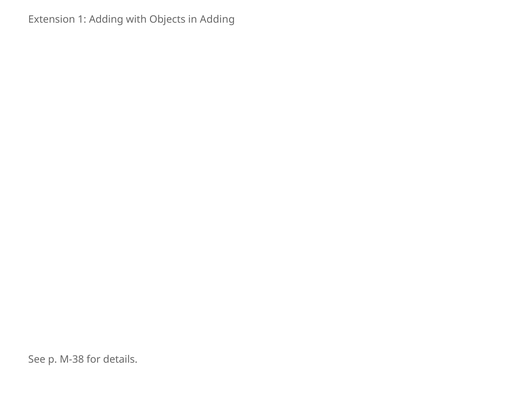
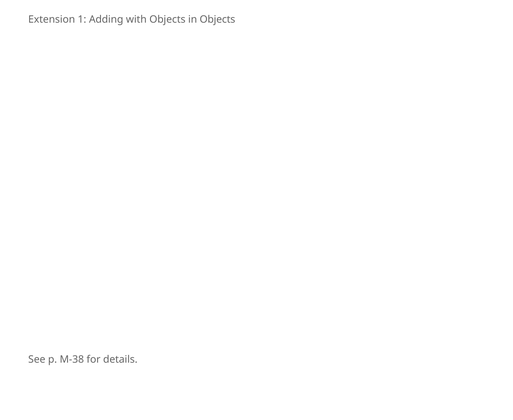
in Adding: Adding -> Objects
